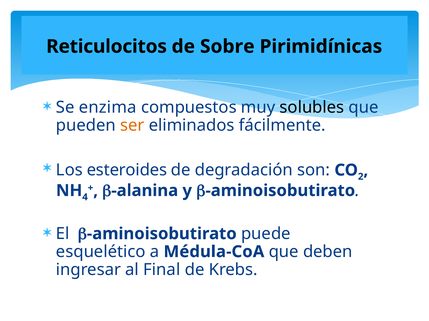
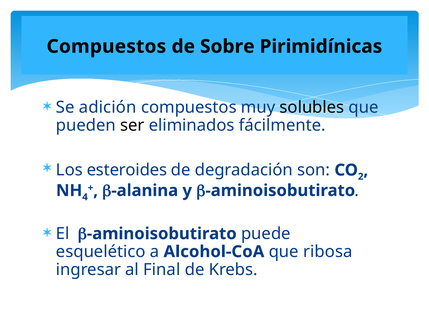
Reticulocitos at (107, 47): Reticulocitos -> Compuestos
enzima: enzima -> adición
ser colour: orange -> black
Médula-CoA: Médula-CoA -> Alcohol-CoA
deben: deben -> ribosa
